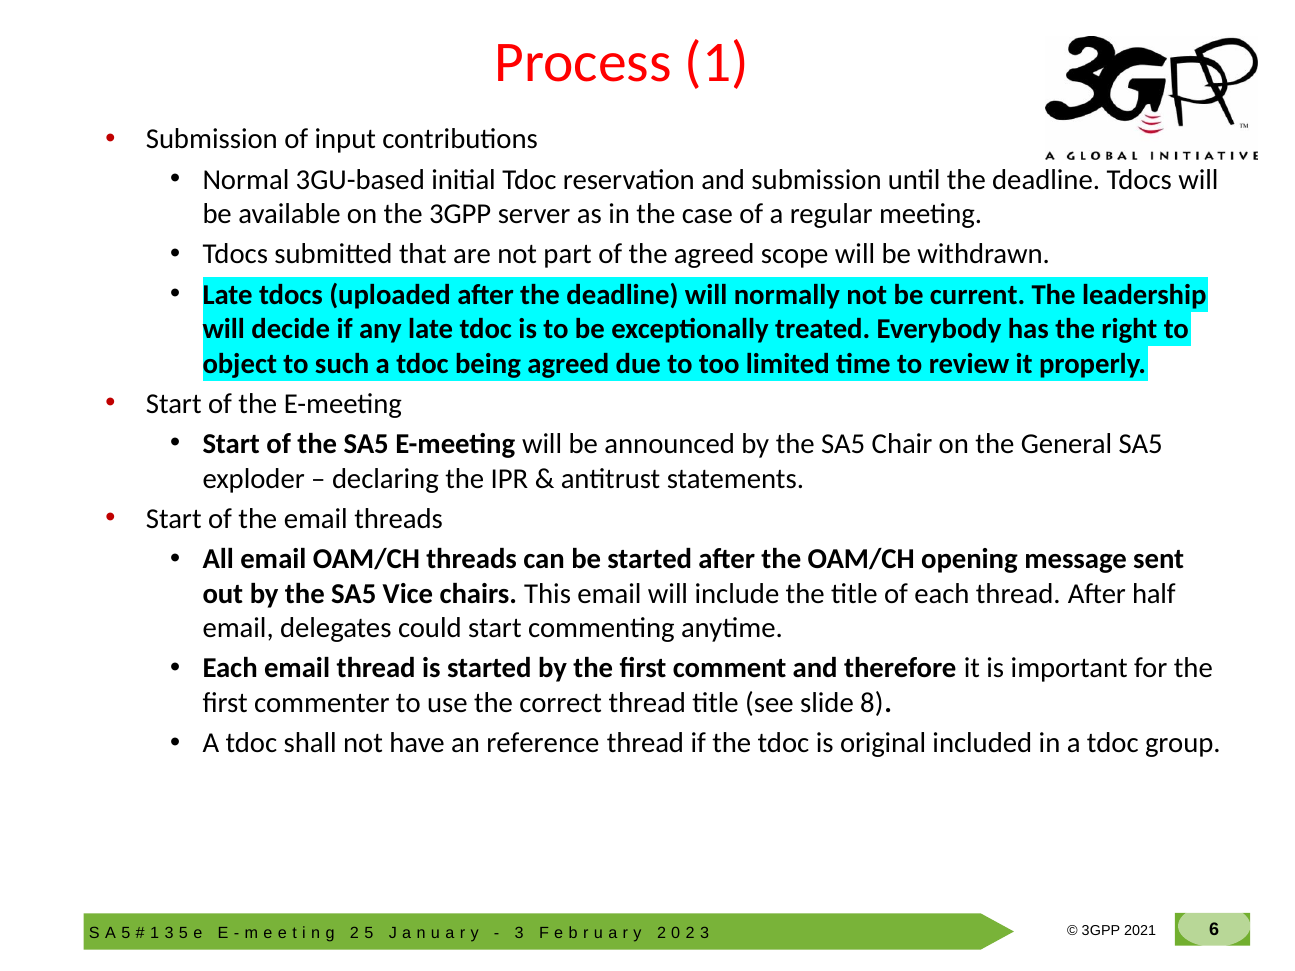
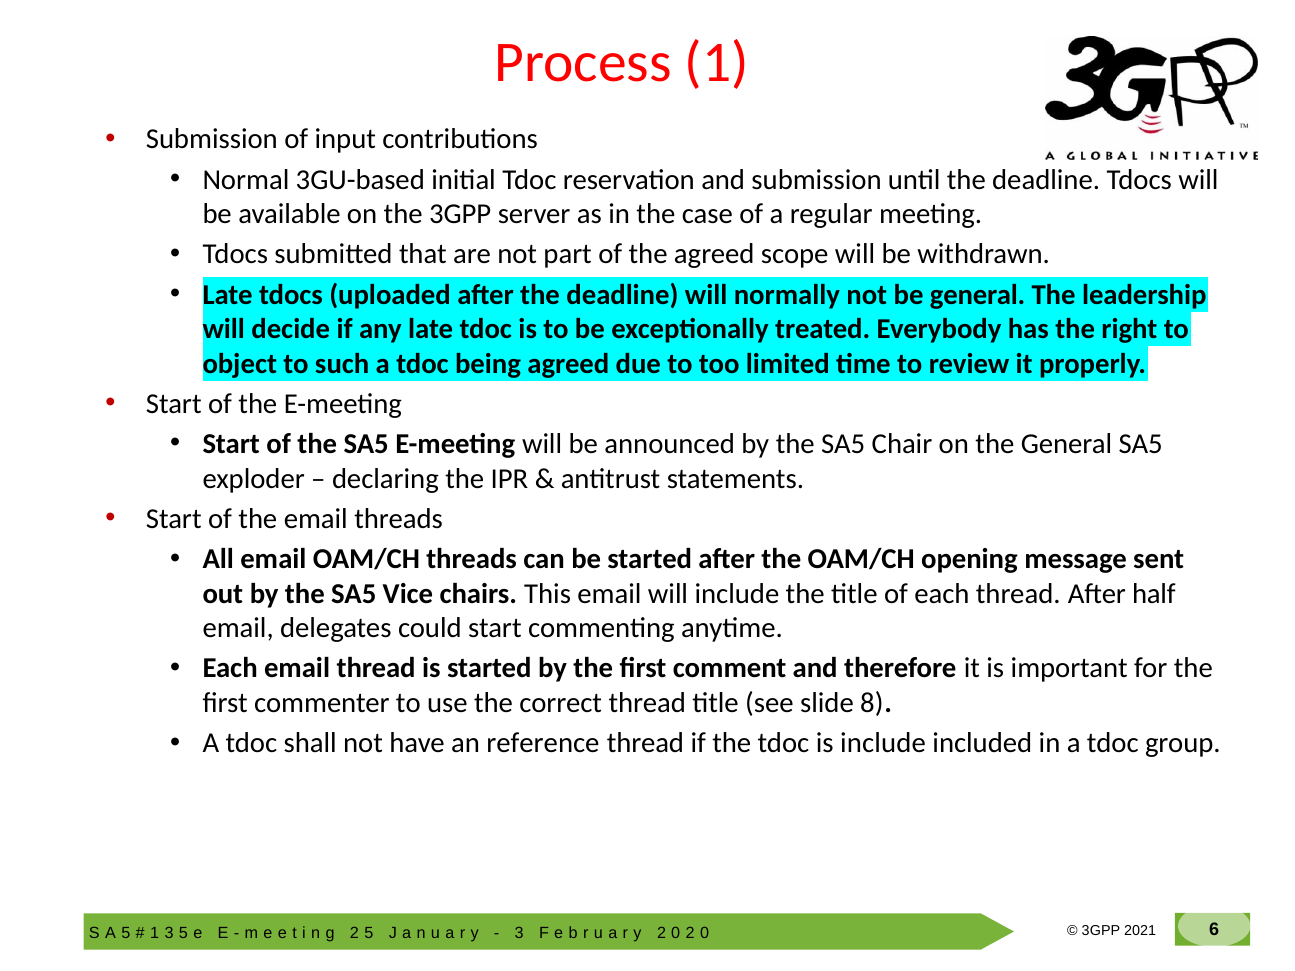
be current: current -> general
is original: original -> include
3 at (705, 934): 3 -> 0
